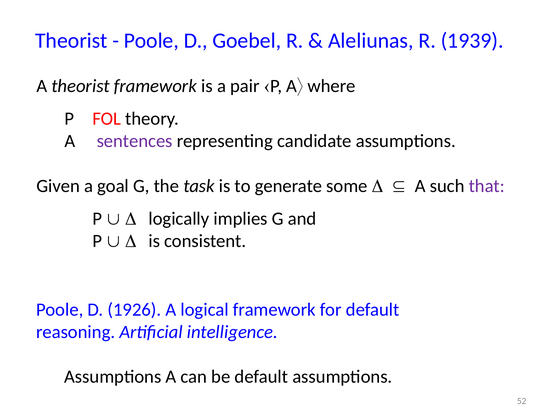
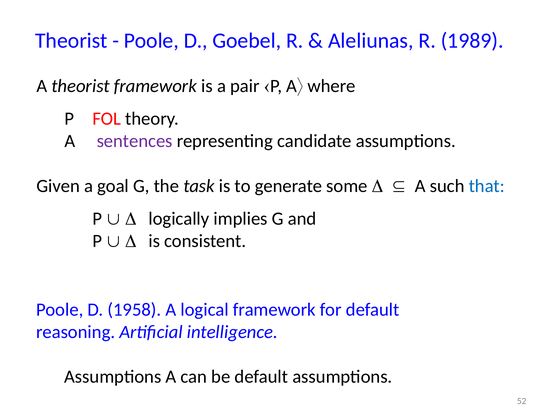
1939: 1939 -> 1989
that colour: purple -> blue
1926: 1926 -> 1958
